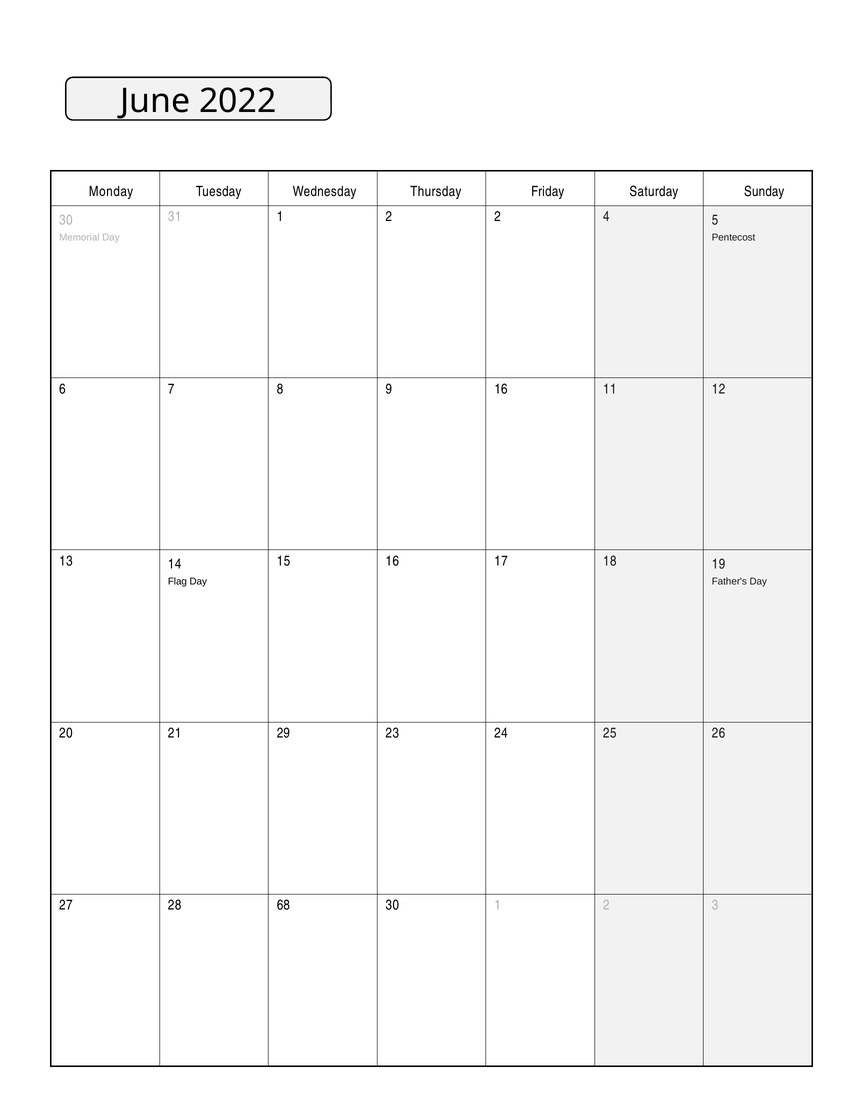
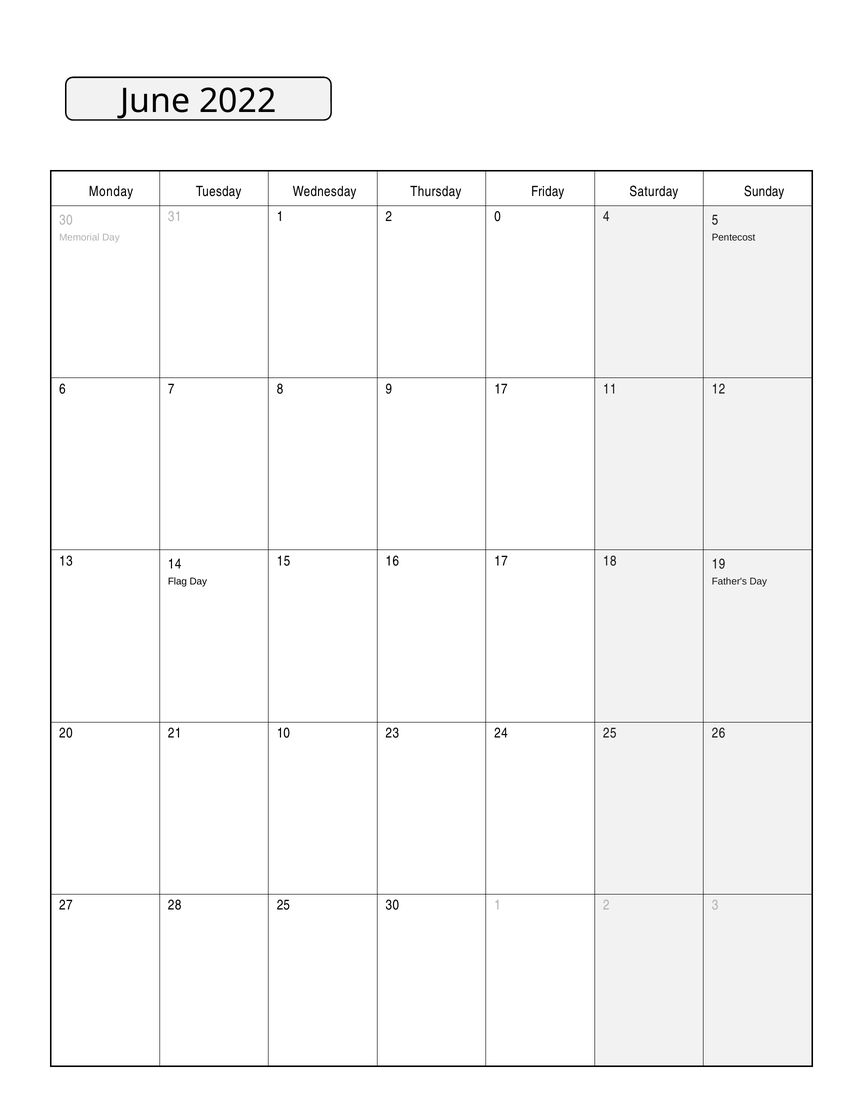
2 2: 2 -> 0
9 16: 16 -> 17
29: 29 -> 10
28 68: 68 -> 25
